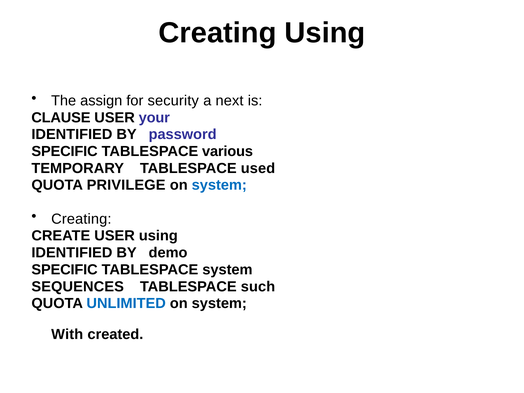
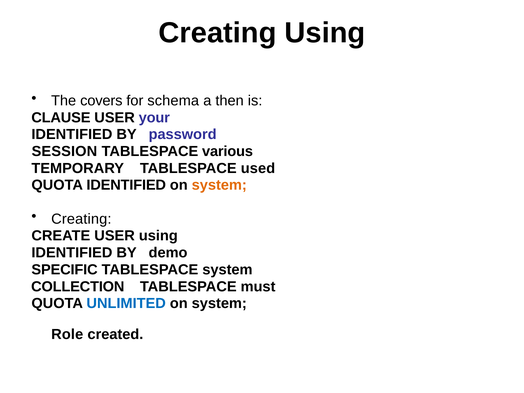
assign: assign -> covers
security: security -> schema
next: next -> then
SPECIFIC at (65, 151): SPECIFIC -> SESSION
QUOTA PRIVILEGE: PRIVILEGE -> IDENTIFIED
system at (219, 185) colour: blue -> orange
SEQUENCES: SEQUENCES -> COLLECTION
such: such -> must
With: With -> Role
